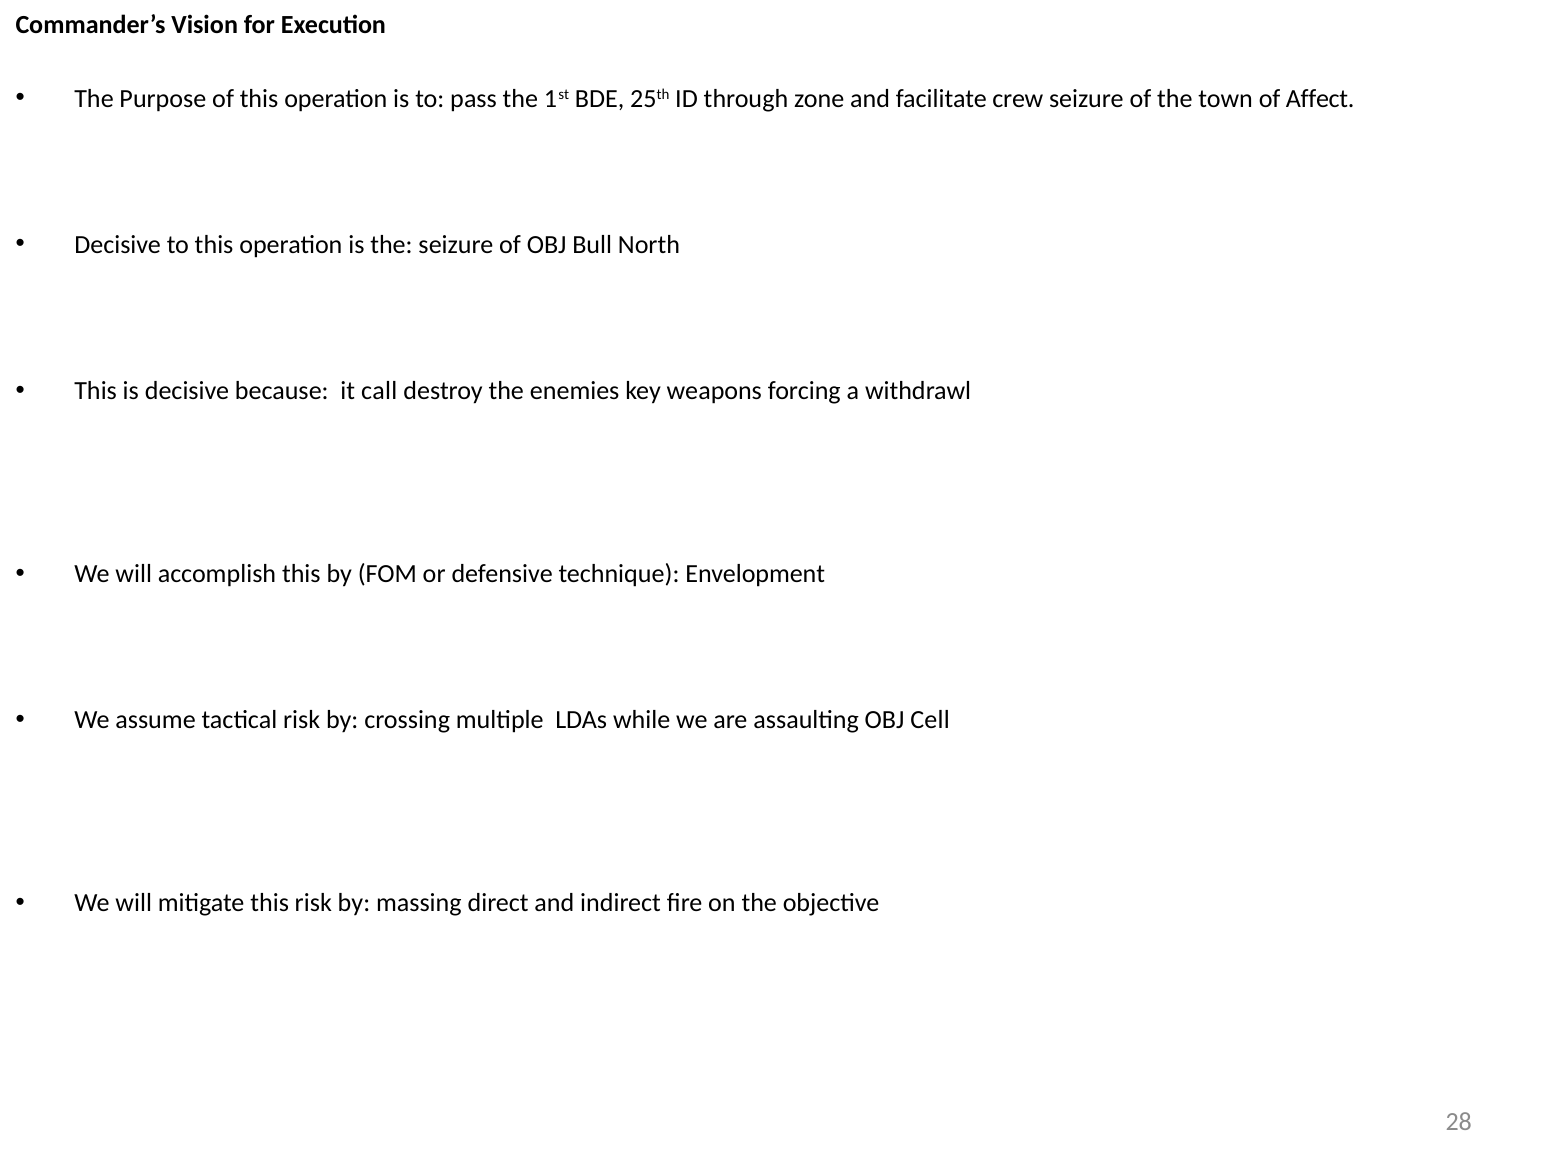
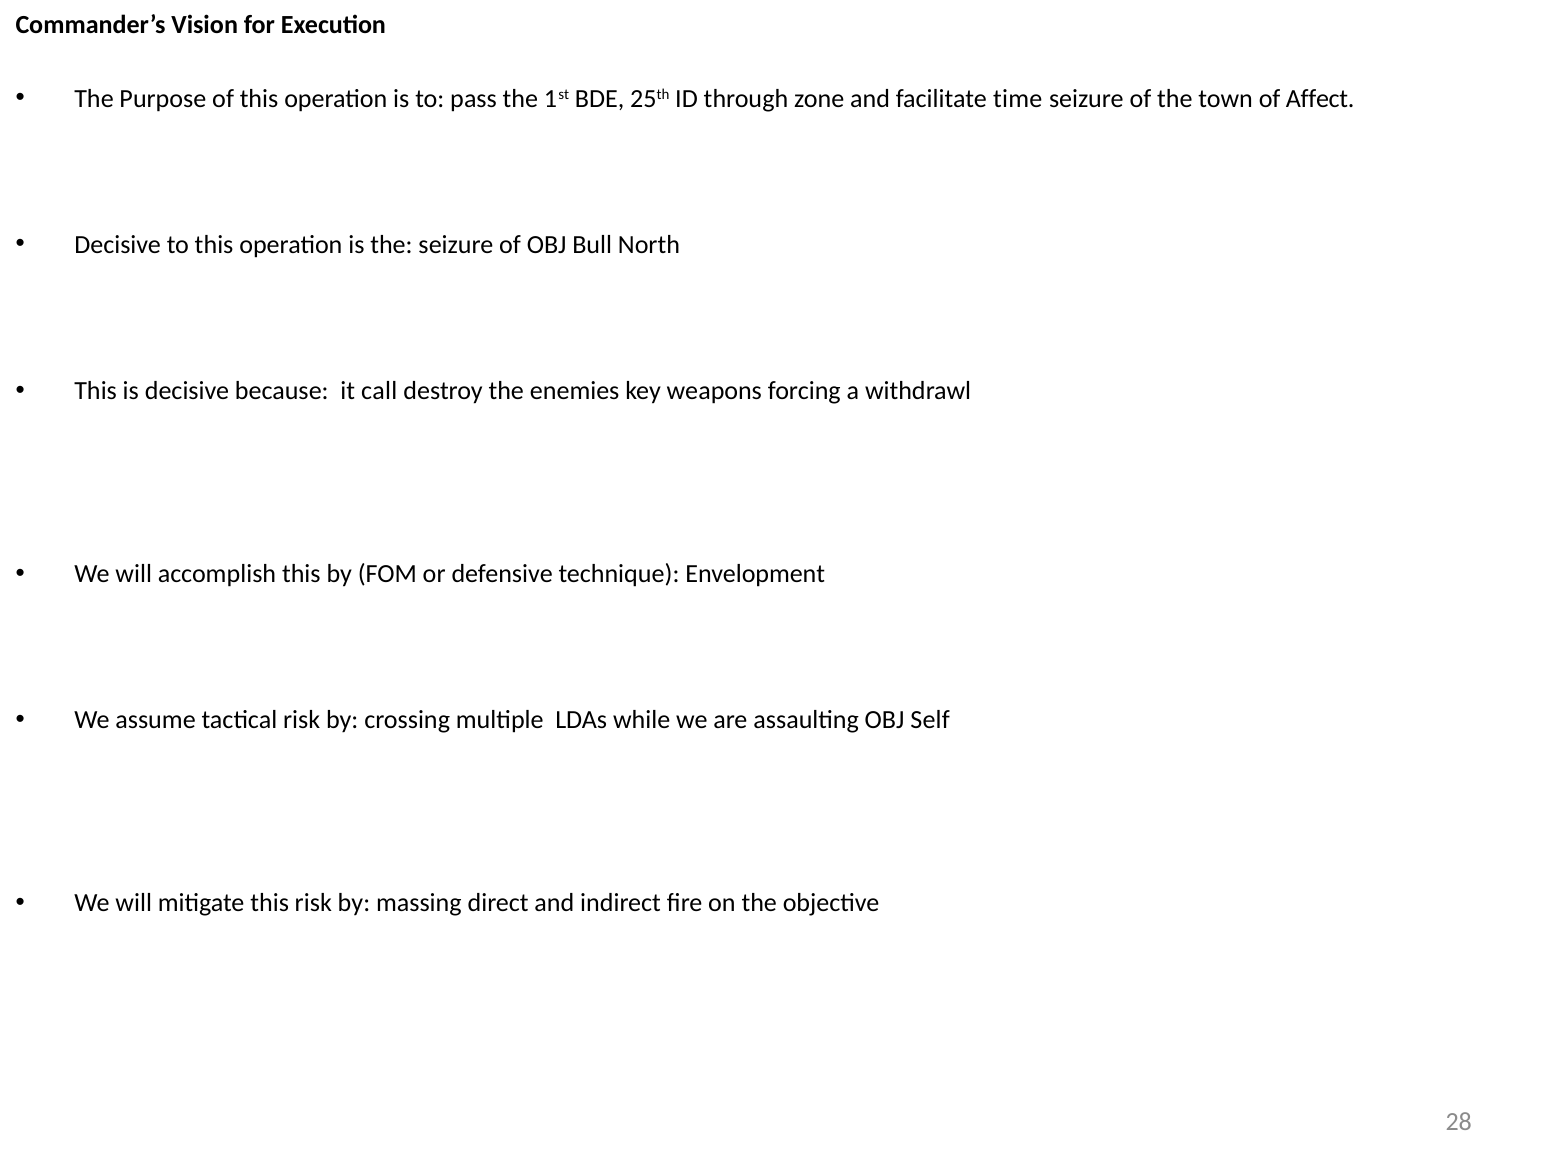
crew: crew -> time
Cell: Cell -> Self
